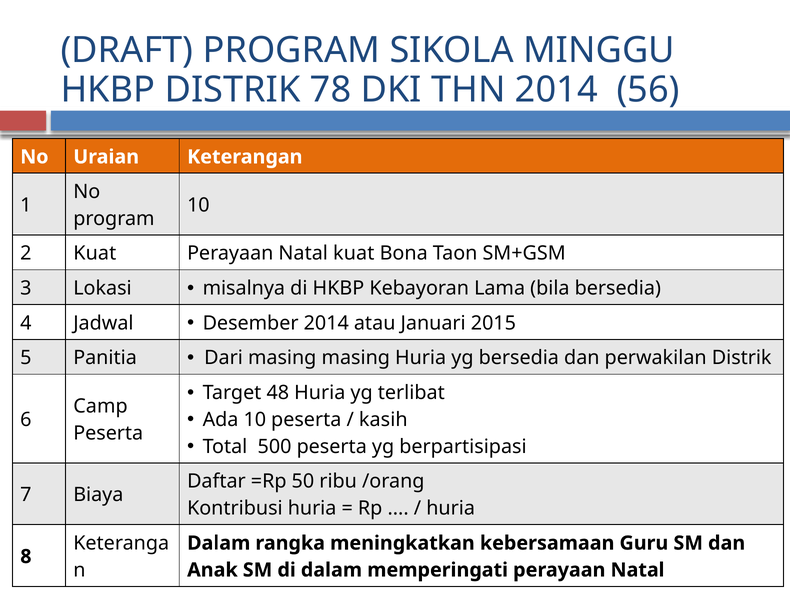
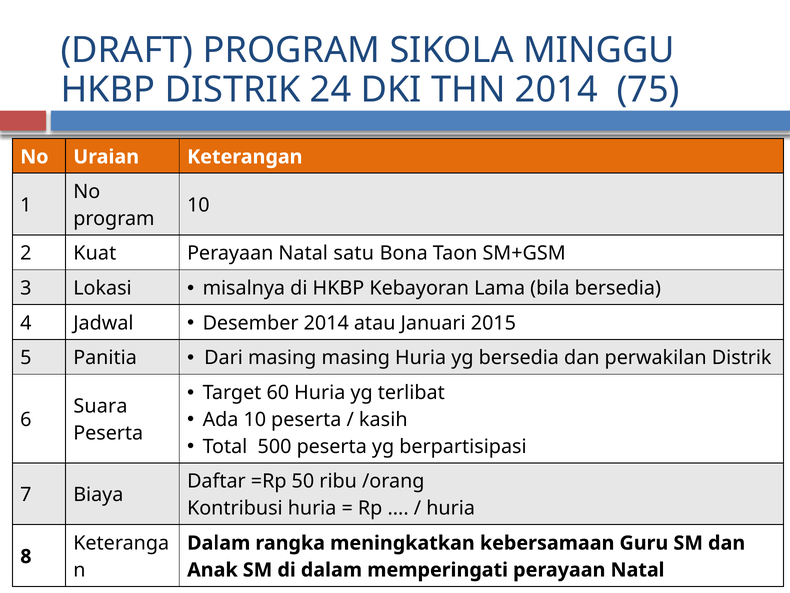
78: 78 -> 24
56: 56 -> 75
Natal kuat: kuat -> satu
48: 48 -> 60
Camp: Camp -> Suara
